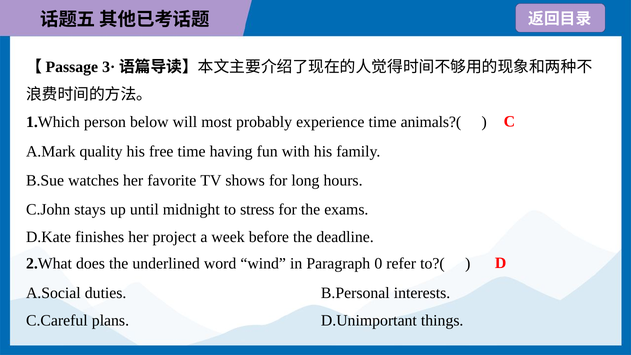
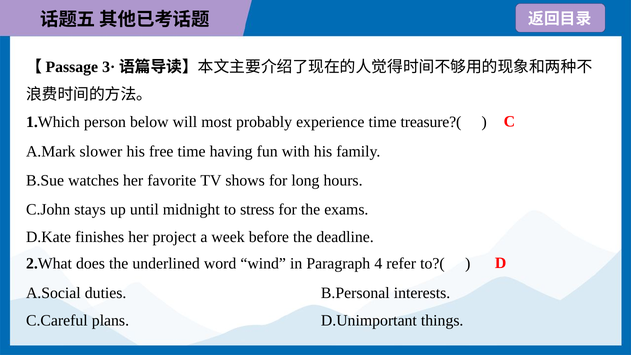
animals?(: animals?( -> treasure?(
quality: quality -> slower
0: 0 -> 4
